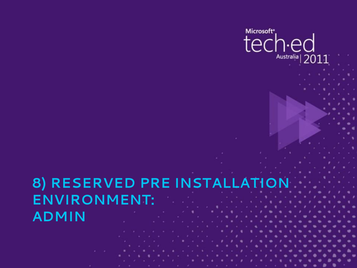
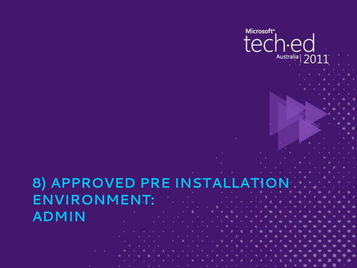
RESERVED: RESERVED -> APPROVED
